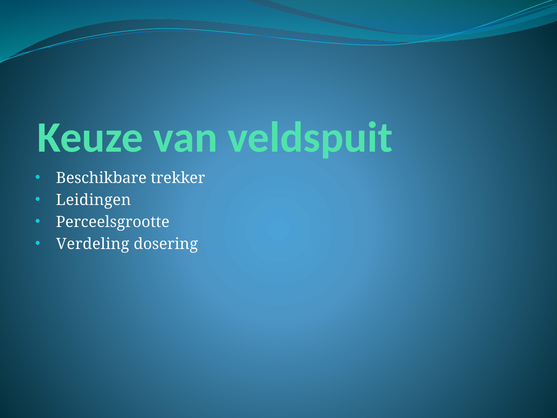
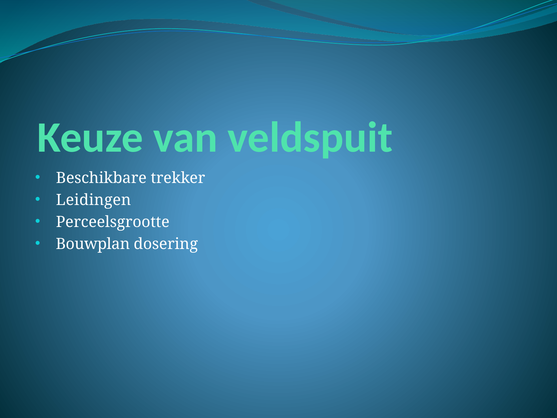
Verdeling: Verdeling -> Bouwplan
